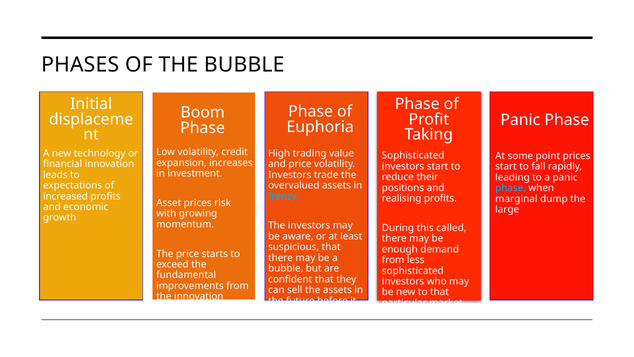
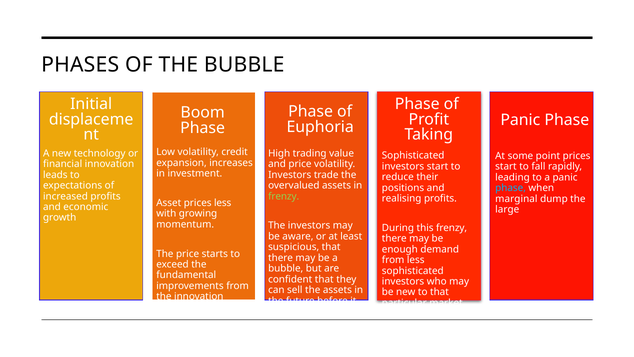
frenzy at (284, 196) colour: light blue -> light green
prices risk: risk -> less
this called: called -> frenzy
